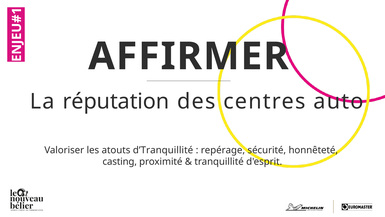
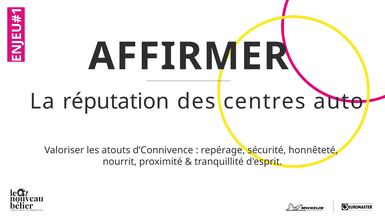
d’Tranquillité: d’Tranquillité -> d’Connivence
casting: casting -> nourrit
